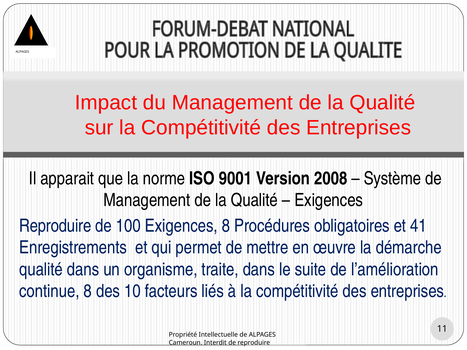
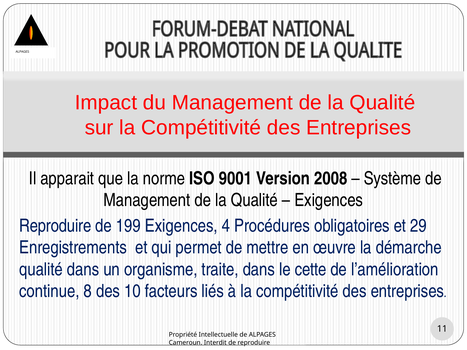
100: 100 -> 199
Exigences 8: 8 -> 4
41: 41 -> 29
suite: suite -> cette
